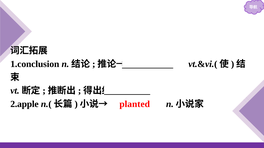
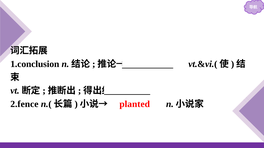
2.apple: 2.apple -> 2.fence
